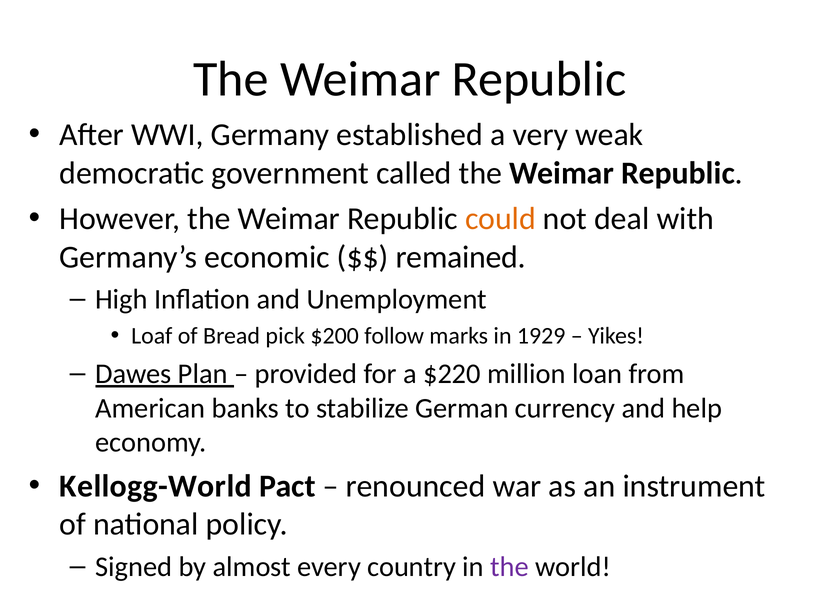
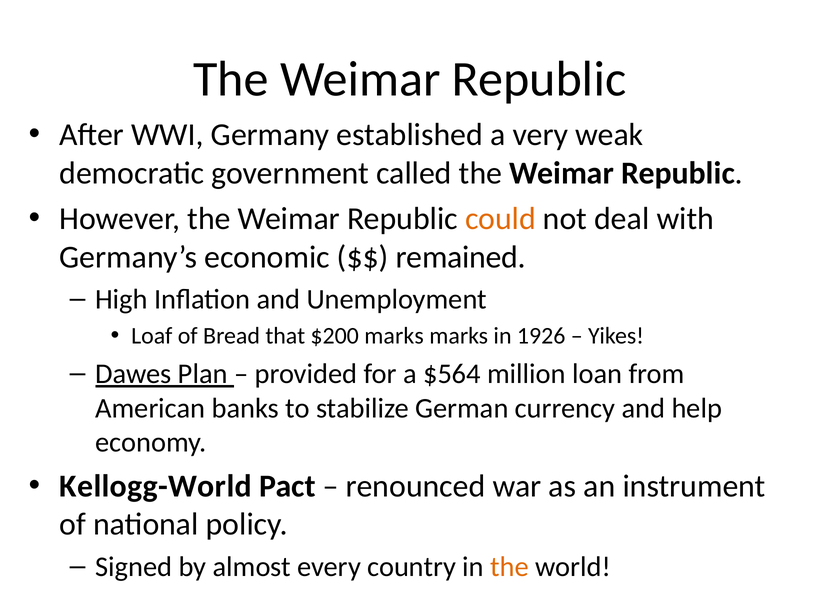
pick: pick -> that
$200 follow: follow -> marks
1929: 1929 -> 1926
$220: $220 -> $564
the at (510, 567) colour: purple -> orange
